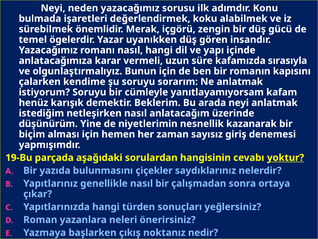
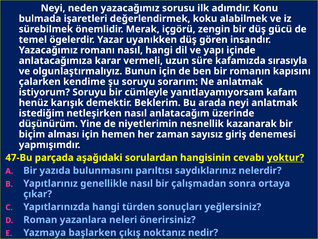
19-Bu: 19-Bu -> 47-Bu
çiçekler: çiçekler -> parıltısı
